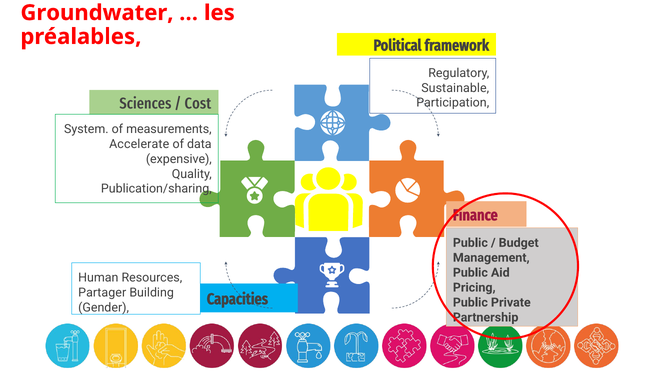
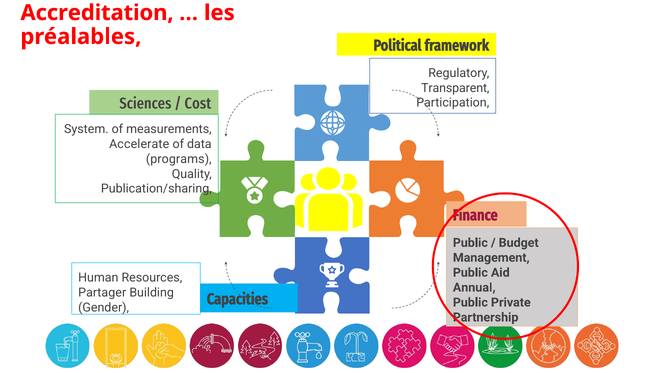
Groundwater: Groundwater -> Accreditation
Sustainable: Sustainable -> Transparent
expensive: expensive -> programs
Pricing: Pricing -> Annual
